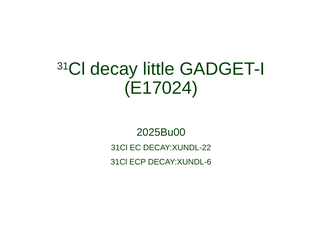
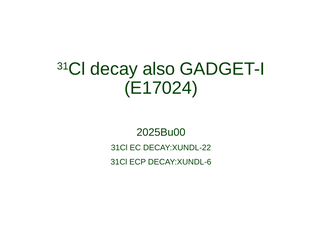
little: little -> also
